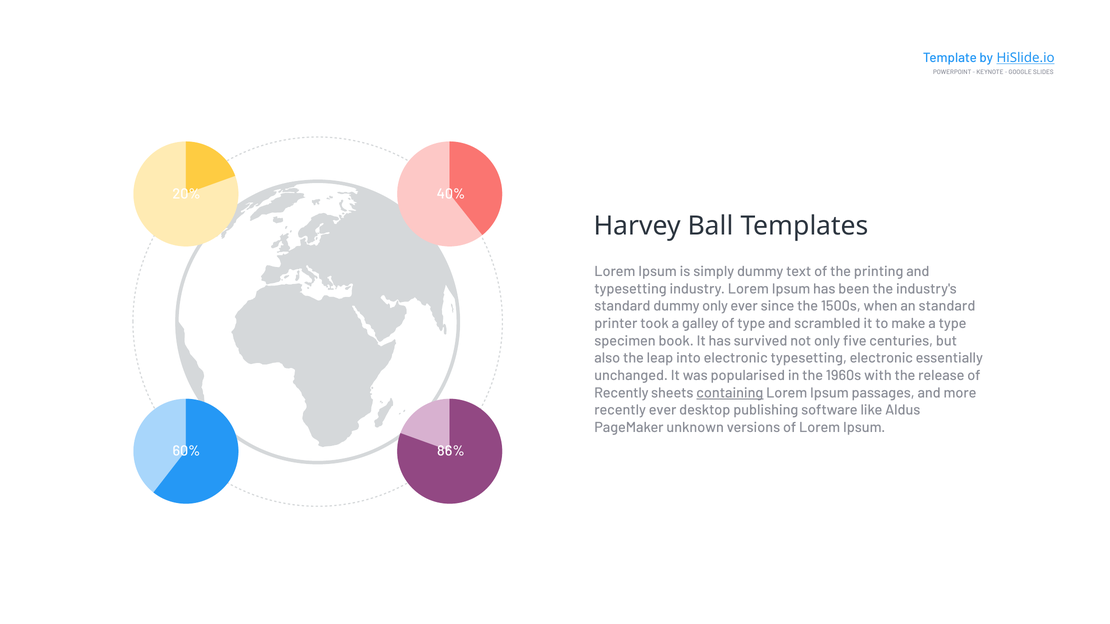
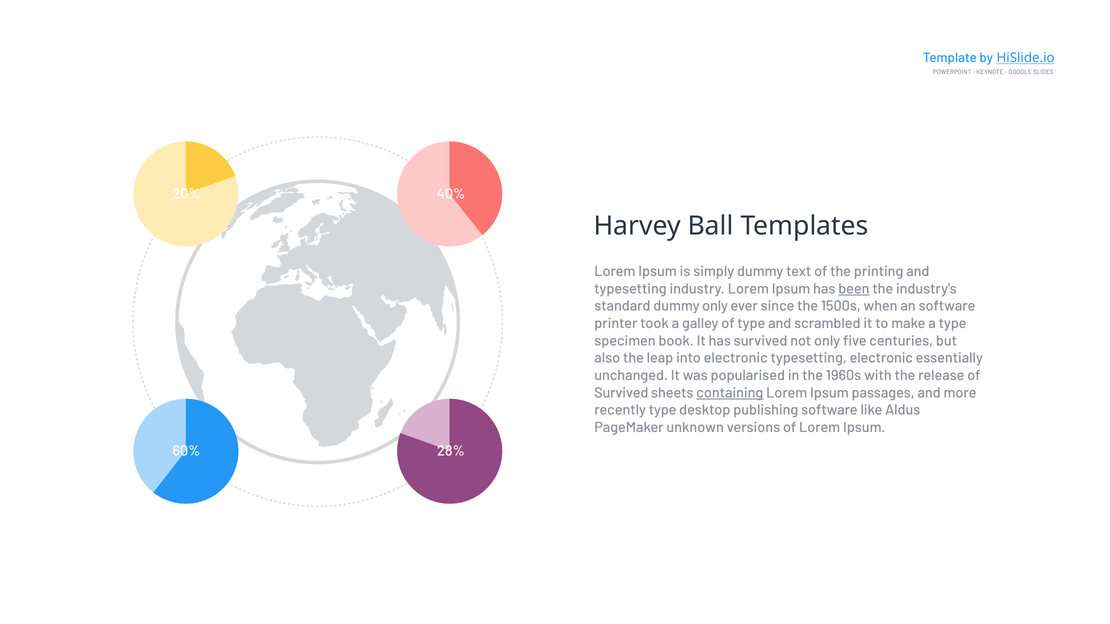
been underline: none -> present
an standard: standard -> software
Recently at (621, 393): Recently -> Survived
recently ever: ever -> type
86%: 86% -> 28%
